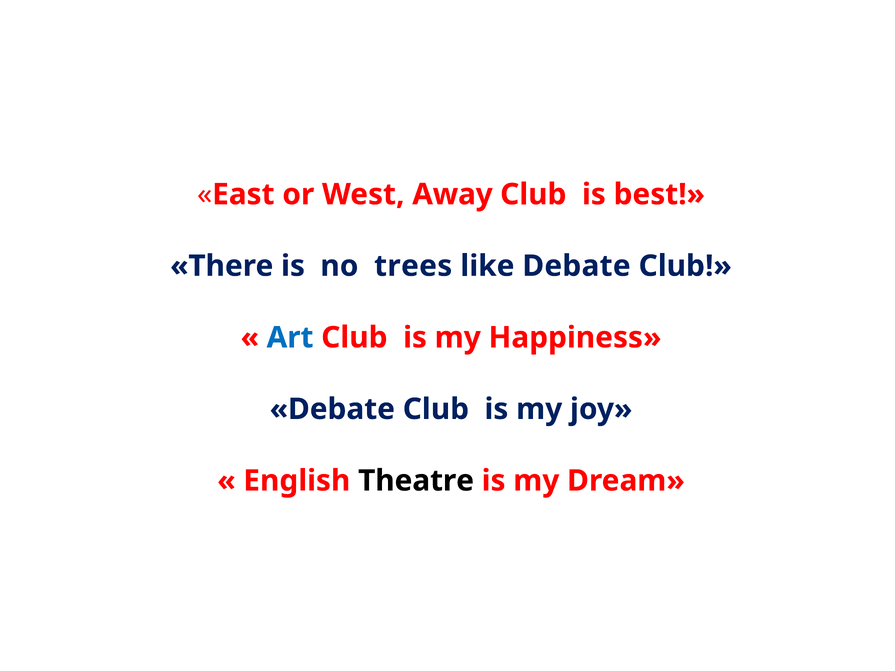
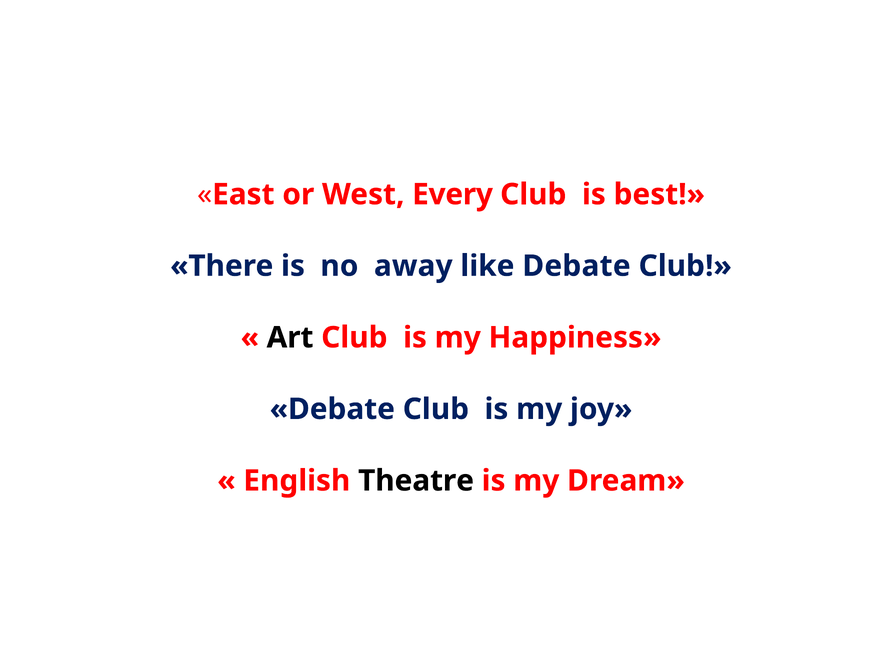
Away: Away -> Every
trees: trees -> away
Art colour: blue -> black
